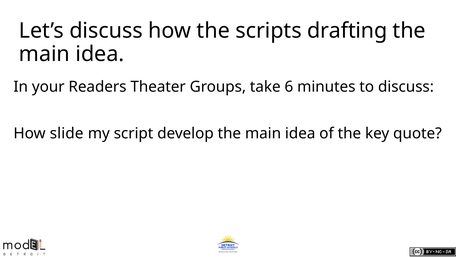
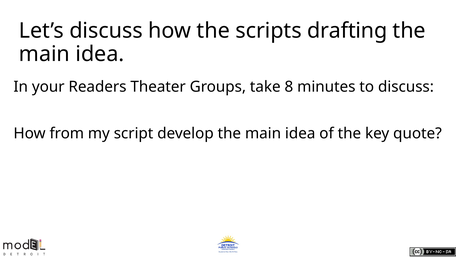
6: 6 -> 8
slide: slide -> from
